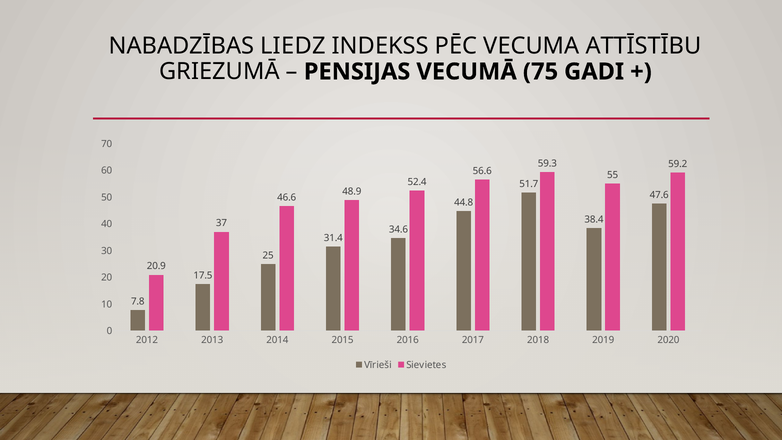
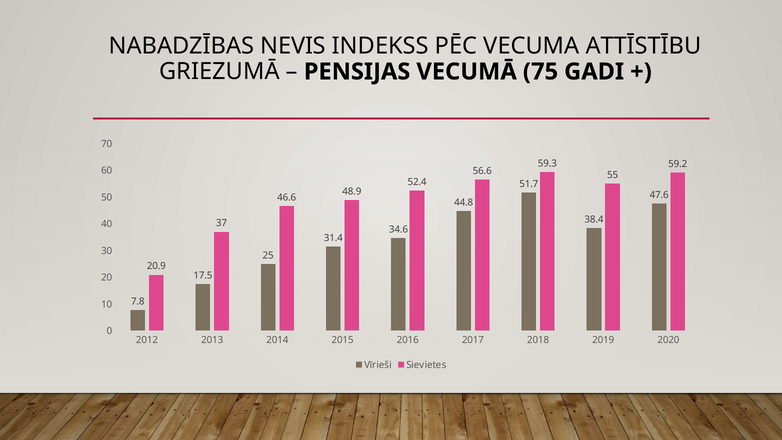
LIEDZ: LIEDZ -> NEVIS
